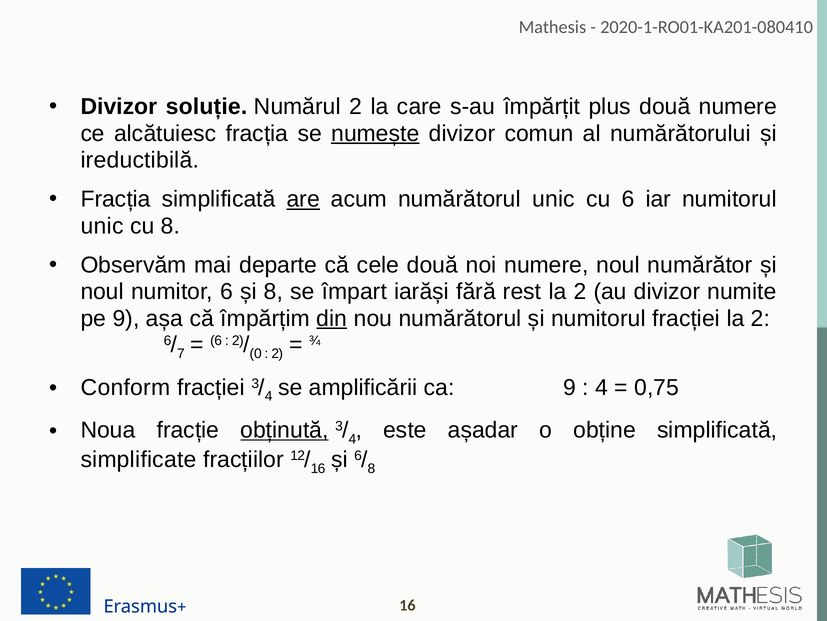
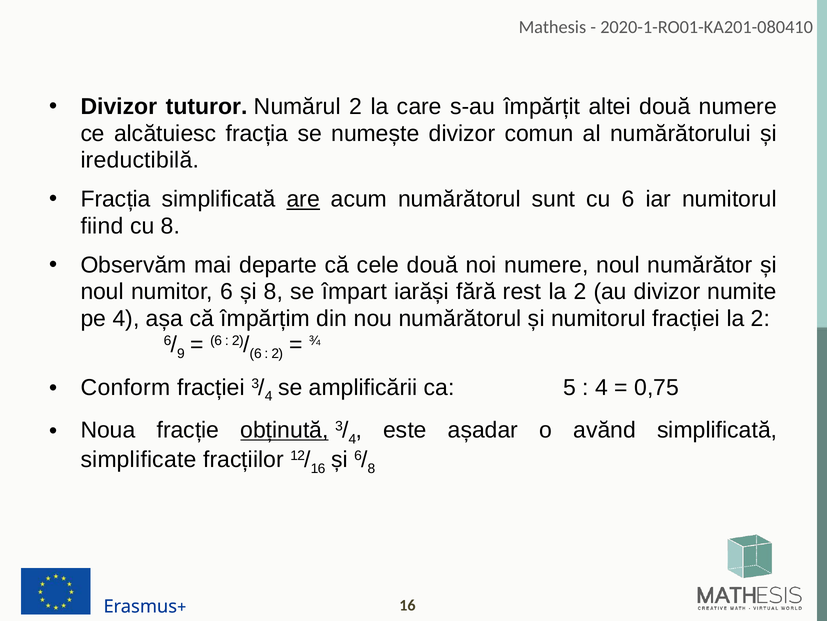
soluție: soluție -> tuturor
plus: plus -> altei
numește underline: present -> none
numărătorul unic: unic -> sunt
unic at (102, 226): unic -> fiind
pe 9: 9 -> 4
din underline: present -> none
7: 7 -> 9
0 at (256, 353): 0 -> 6
ca 9: 9 -> 5
obține: obține -> avănd
